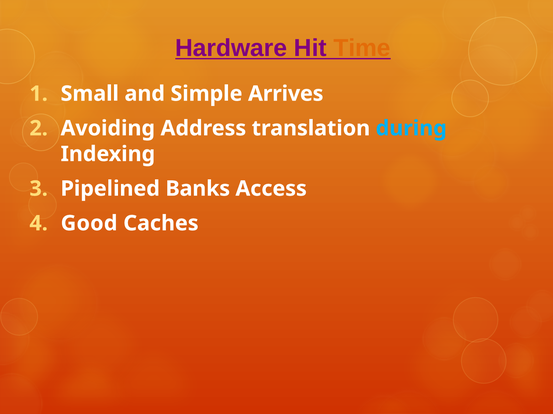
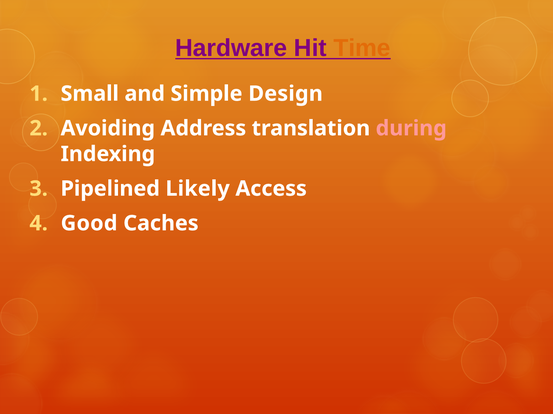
Arrives: Arrives -> Design
during colour: light blue -> pink
Banks: Banks -> Likely
